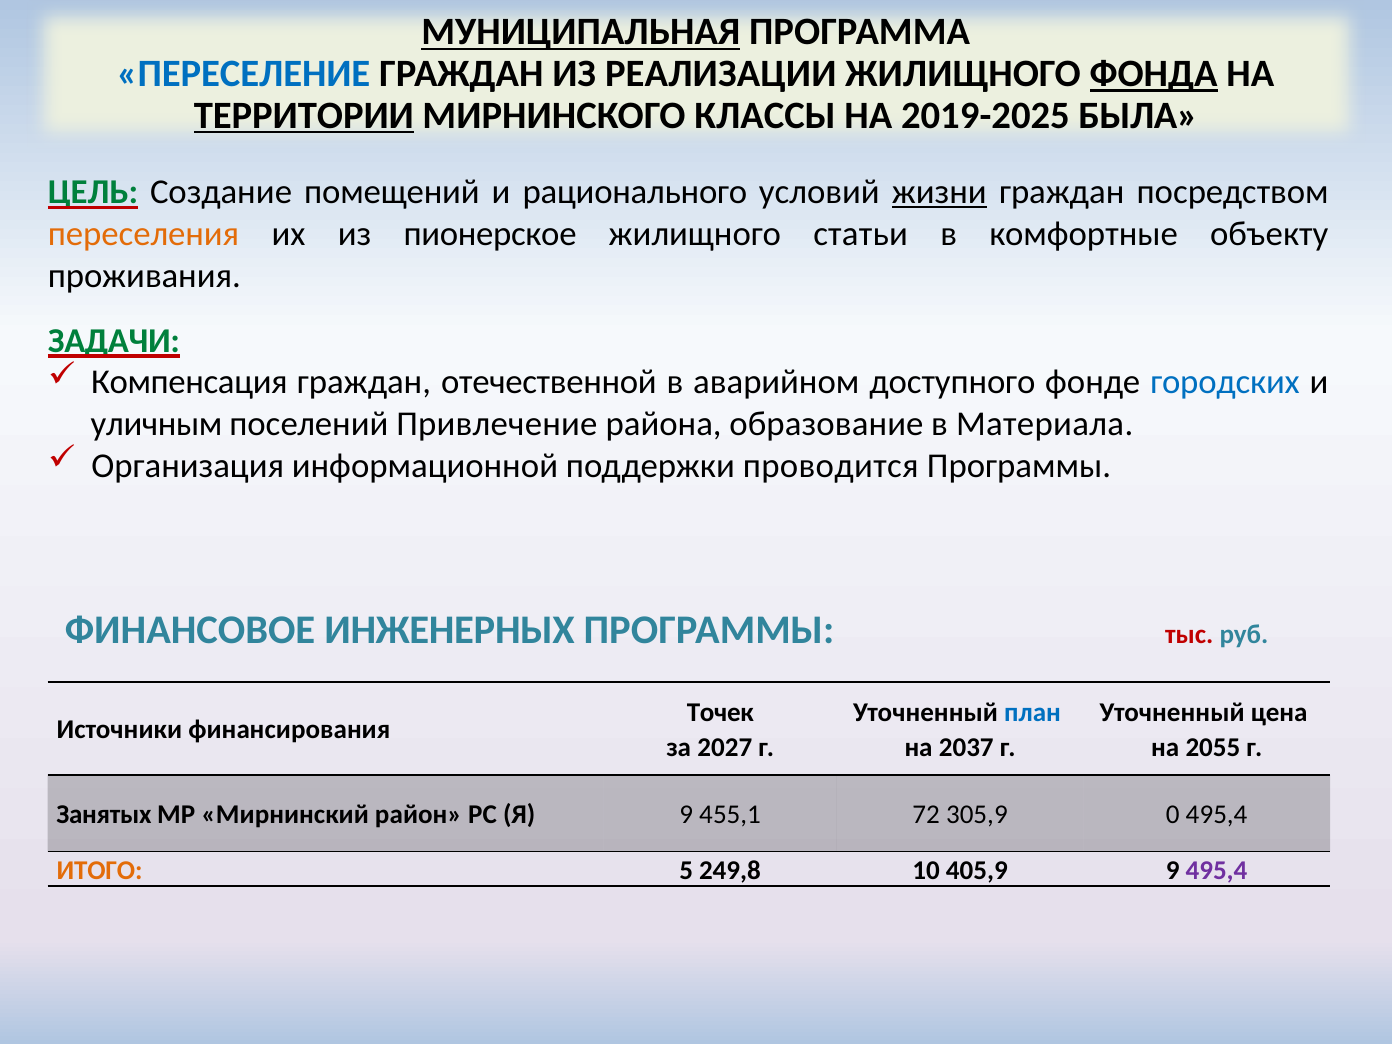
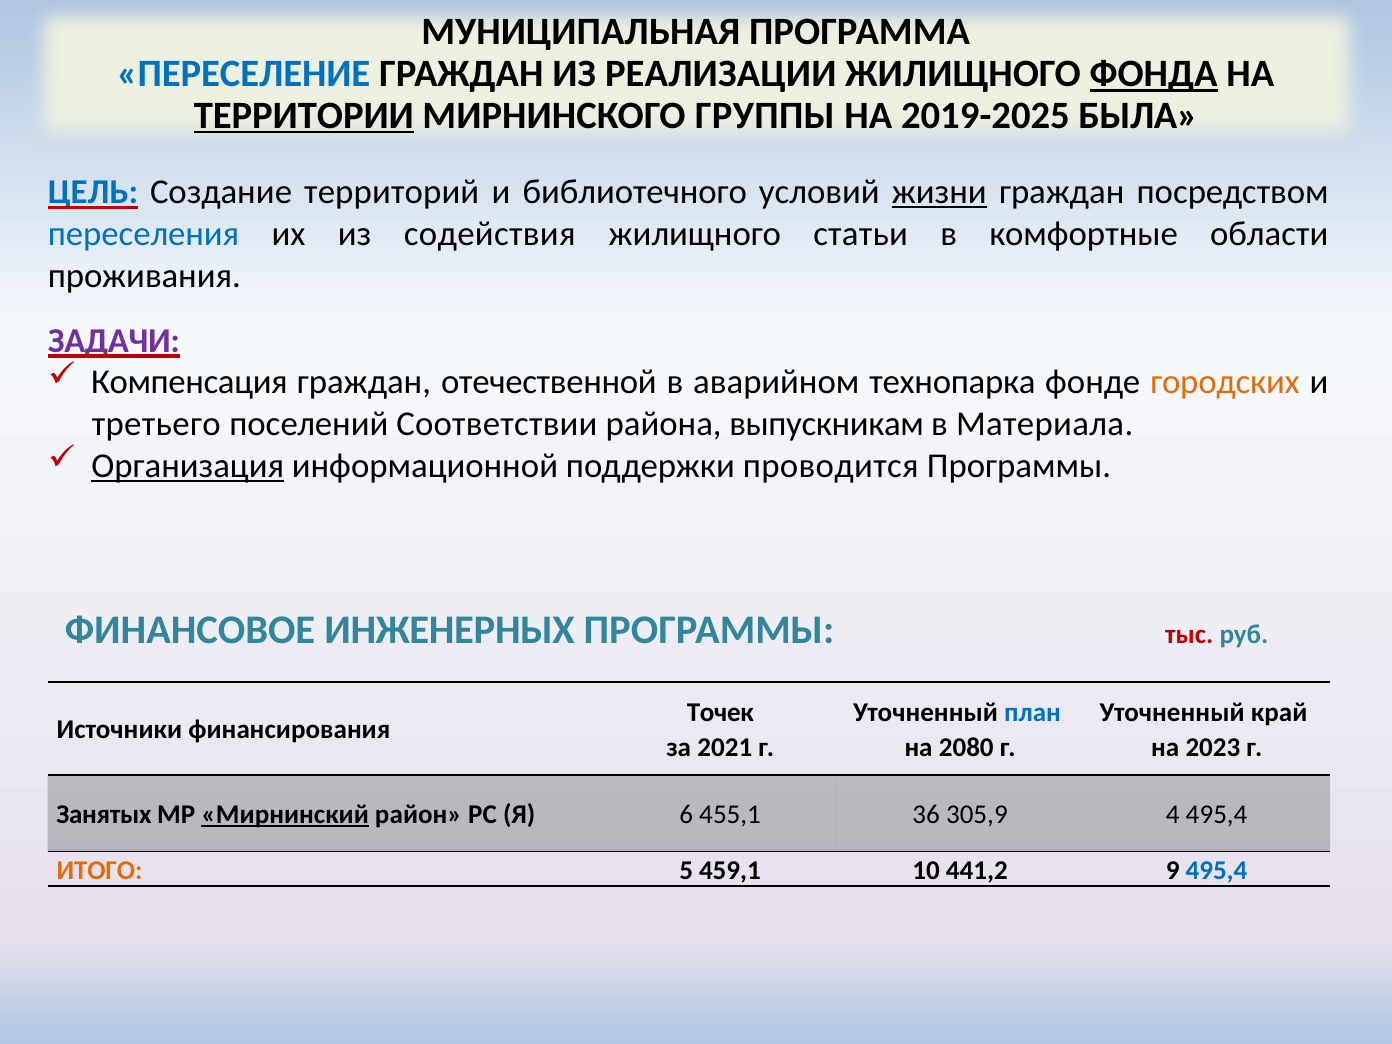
МУНИЦИПАЛЬНАЯ underline: present -> none
КЛАССЫ: КЛАССЫ -> ГРУППЫ
ЦЕЛЬ colour: green -> blue
помещений: помещений -> территорий
рационального: рационального -> библиотечного
переселения colour: orange -> blue
пионерское: пионерское -> содействия
объекту: объекту -> области
ЗАДАЧИ colour: green -> purple
доступного: доступного -> технопарка
городских colour: blue -> orange
уличным: уличным -> третьего
Привлечение: Привлечение -> Соответствии
образование: образование -> выпускникам
Организация underline: none -> present
цена: цена -> край
2027: 2027 -> 2021
2037: 2037 -> 2080
2055: 2055 -> 2023
Мирнинский underline: none -> present
Я 9: 9 -> 6
72: 72 -> 36
0: 0 -> 4
249,8: 249,8 -> 459,1
405,9: 405,9 -> 441,2
495,4 at (1216, 871) colour: purple -> blue
